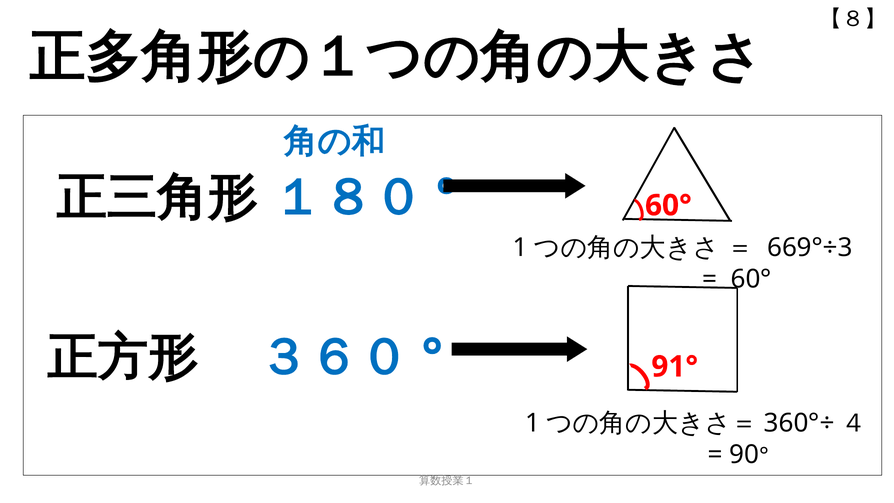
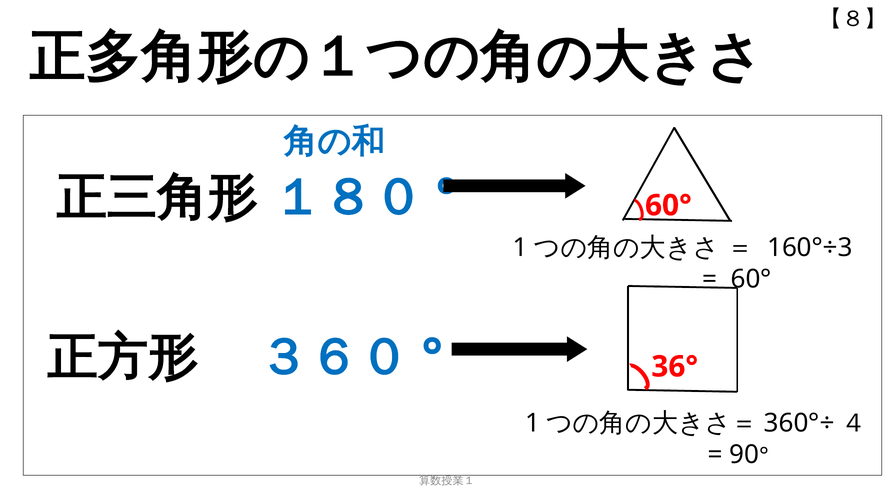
669°÷3: 669°÷3 -> 160°÷3
91°: 91° -> 36°
